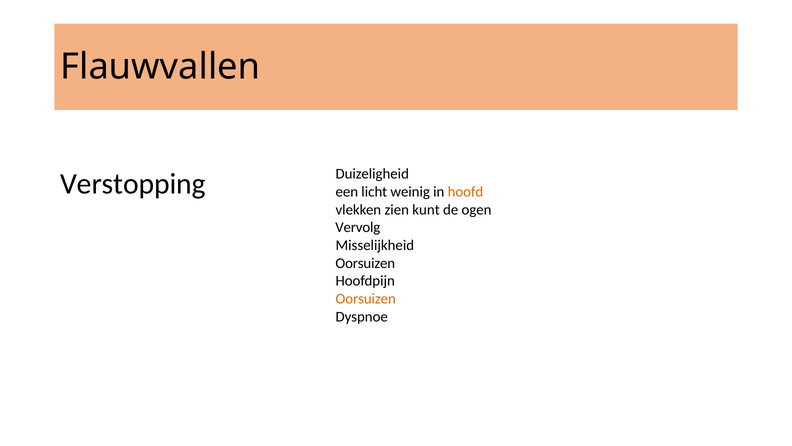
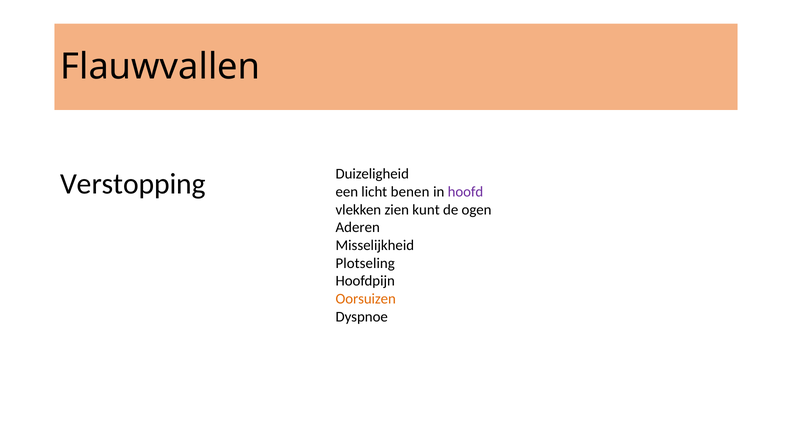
weinig: weinig -> benen
hoofd colour: orange -> purple
Vervolg: Vervolg -> Aderen
Oorsuizen at (365, 263): Oorsuizen -> Plotseling
